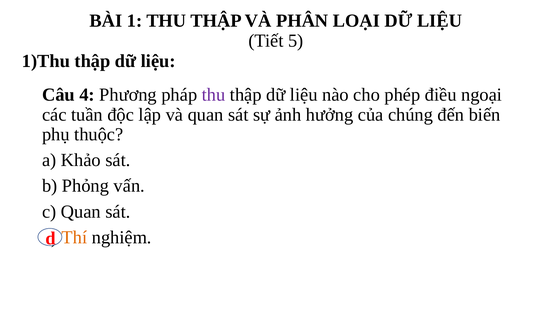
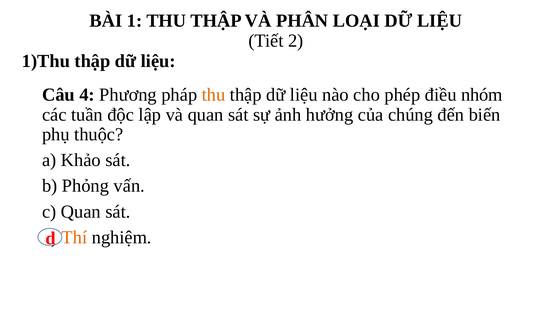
5: 5 -> 2
thu at (214, 95) colour: purple -> orange
ngoại: ngoại -> nhóm
